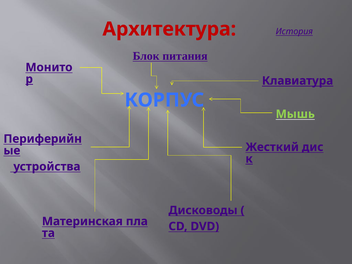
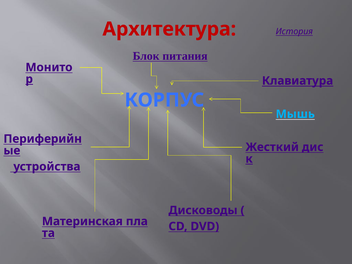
Мышь colour: light green -> light blue
